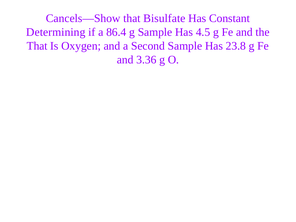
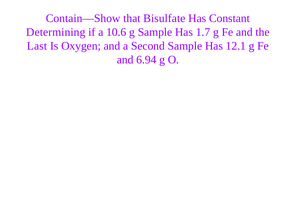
Cancels—Show: Cancels—Show -> Contain—Show
86.4: 86.4 -> 10.6
4.5: 4.5 -> 1.7
That at (37, 46): That -> Last
23.8: 23.8 -> 12.1
3.36: 3.36 -> 6.94
